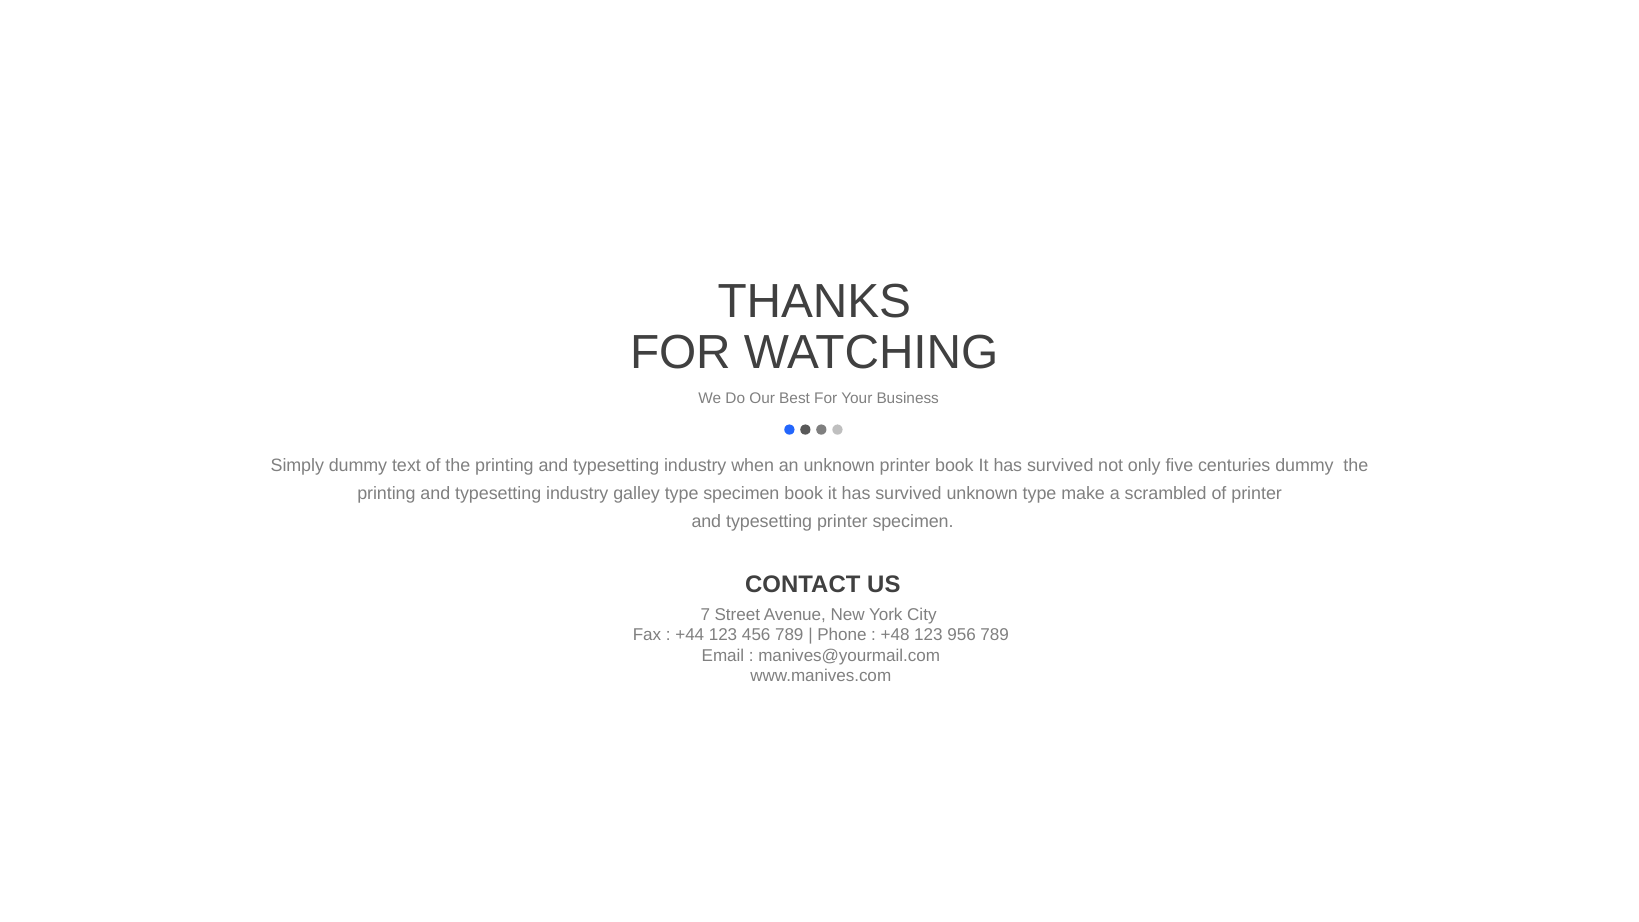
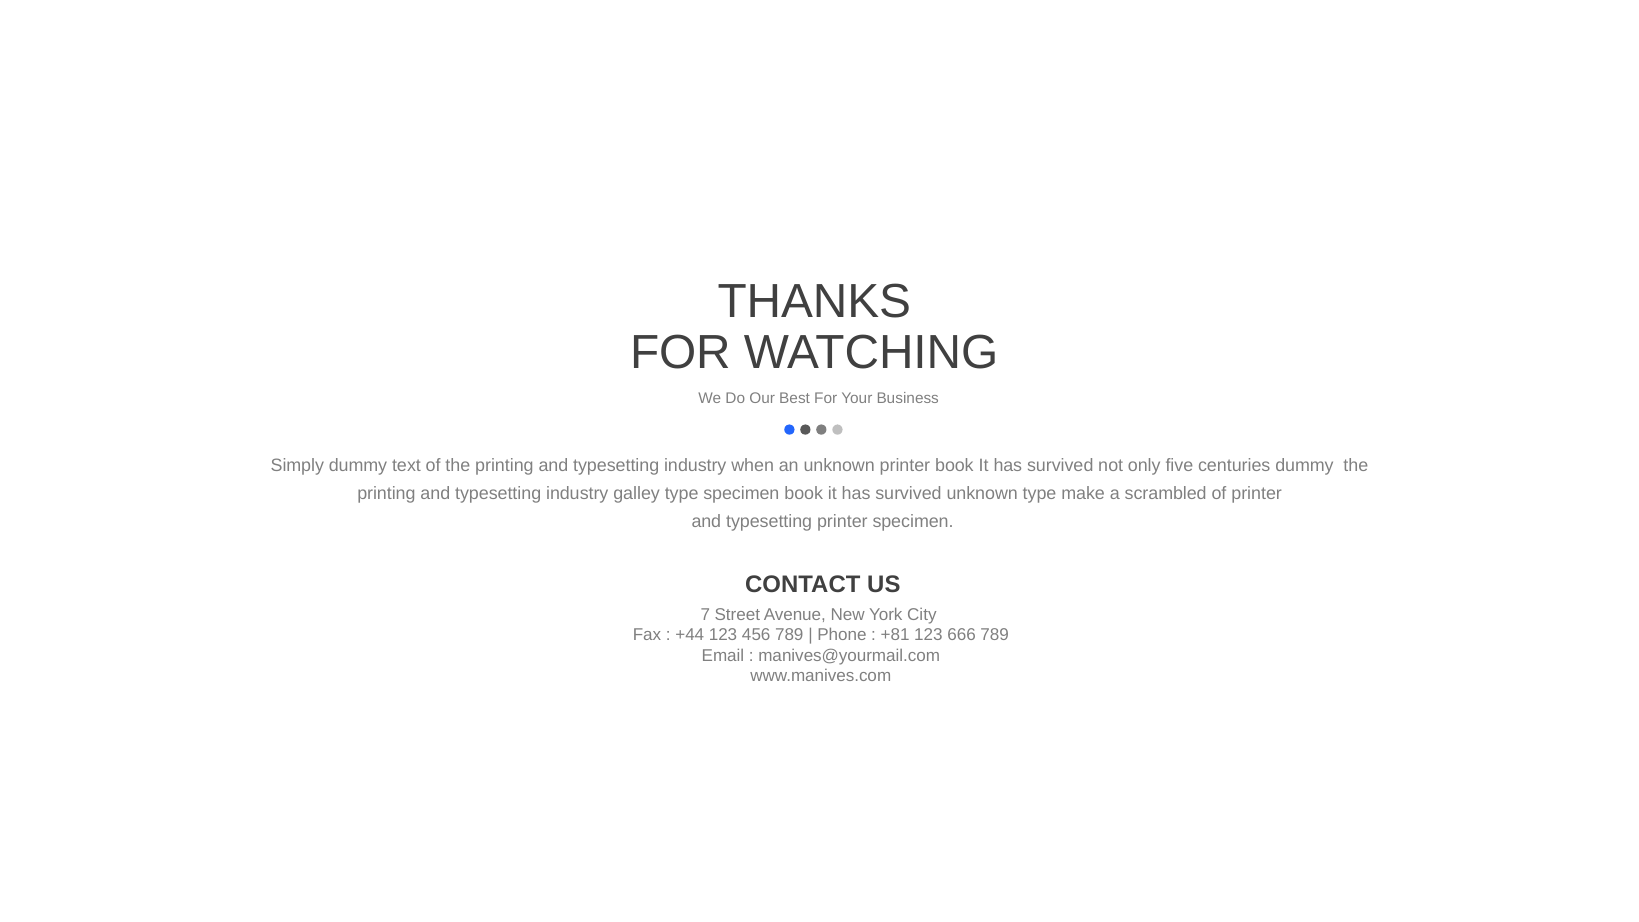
+48: +48 -> +81
956: 956 -> 666
